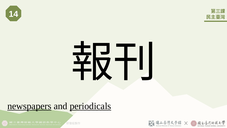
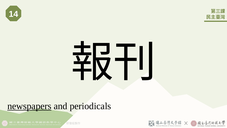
periodicals underline: present -> none
